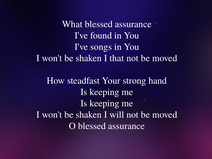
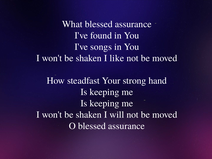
that: that -> like
